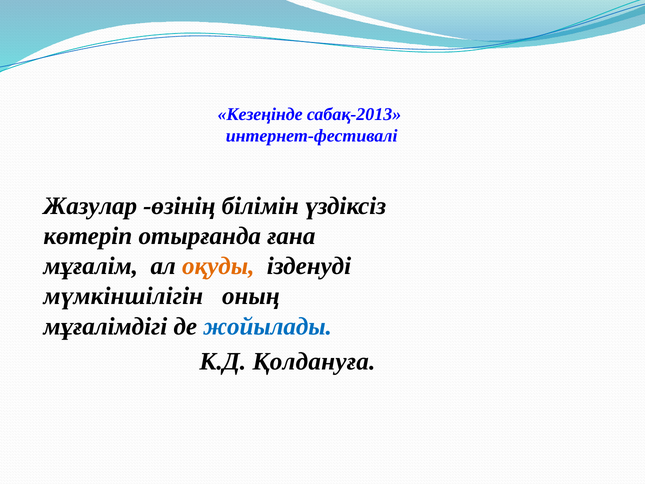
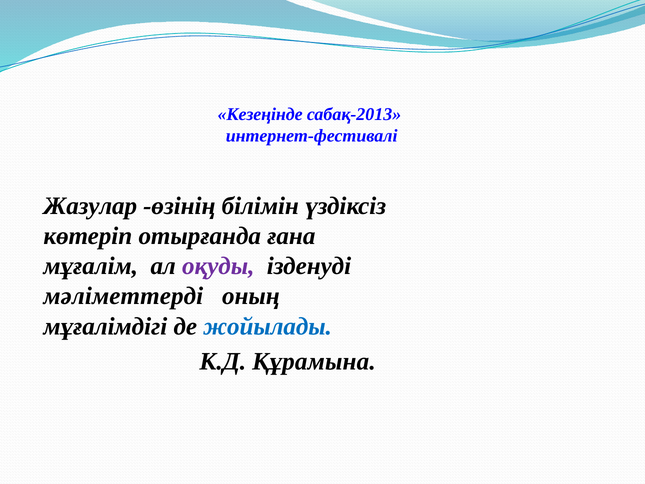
оқуды colour: orange -> purple
мүмкіншілігін: мүмкіншілігін -> мәліметтерді
Қолдануға: Қолдануға -> Құрамына
